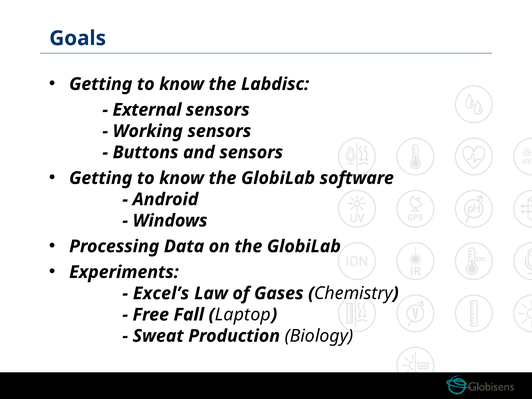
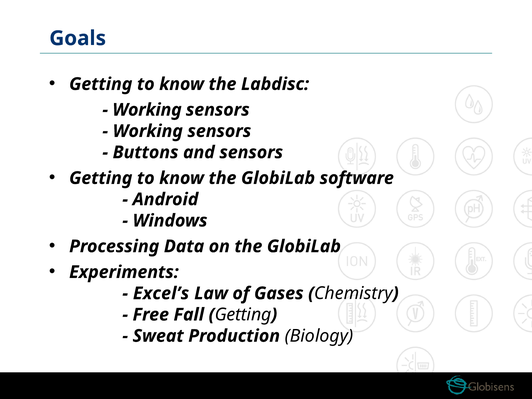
External at (147, 110): External -> Working
Laptop at (243, 315): Laptop -> Getting
